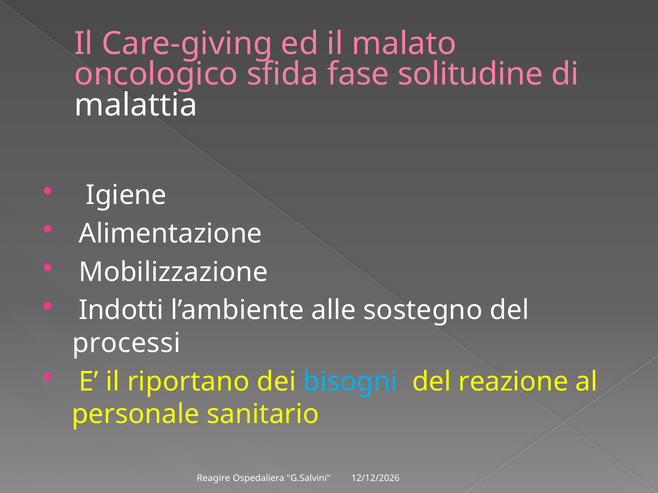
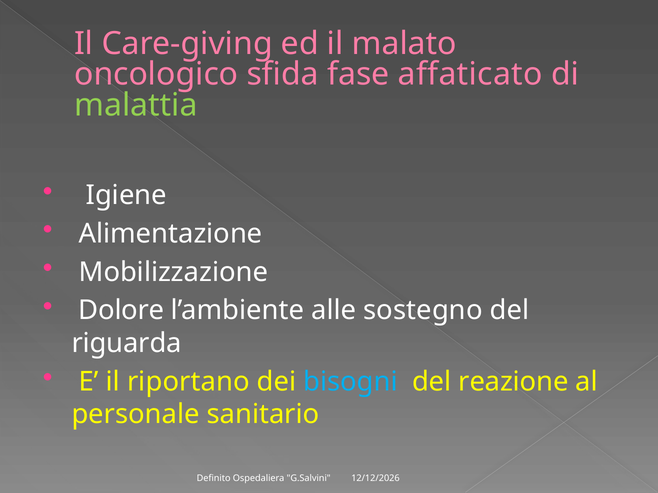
solitudine: solitudine -> affaticato
malattia colour: white -> light green
Indotti: Indotti -> Dolore
processi: processi -> riguarda
Reagire: Reagire -> Definito
